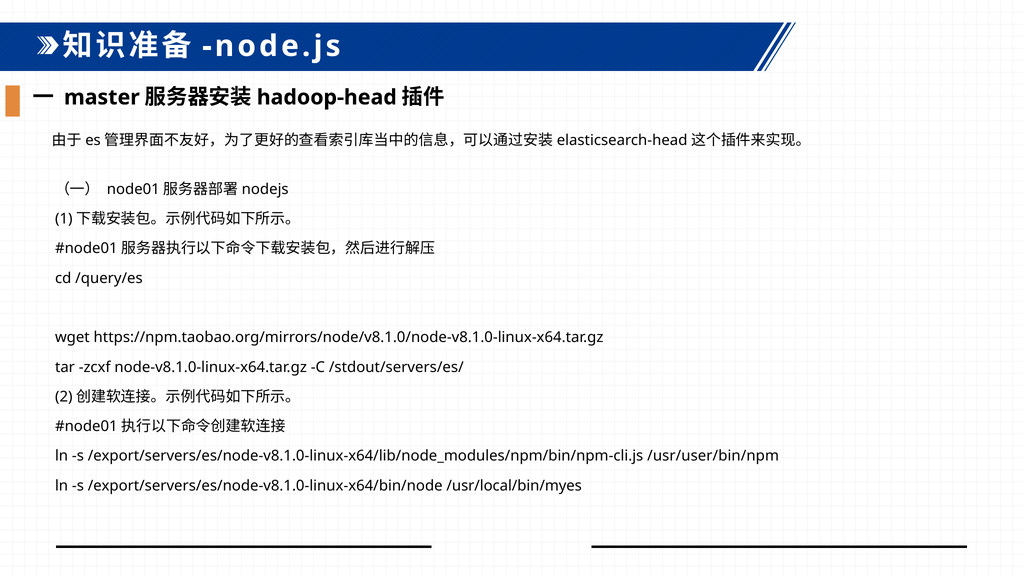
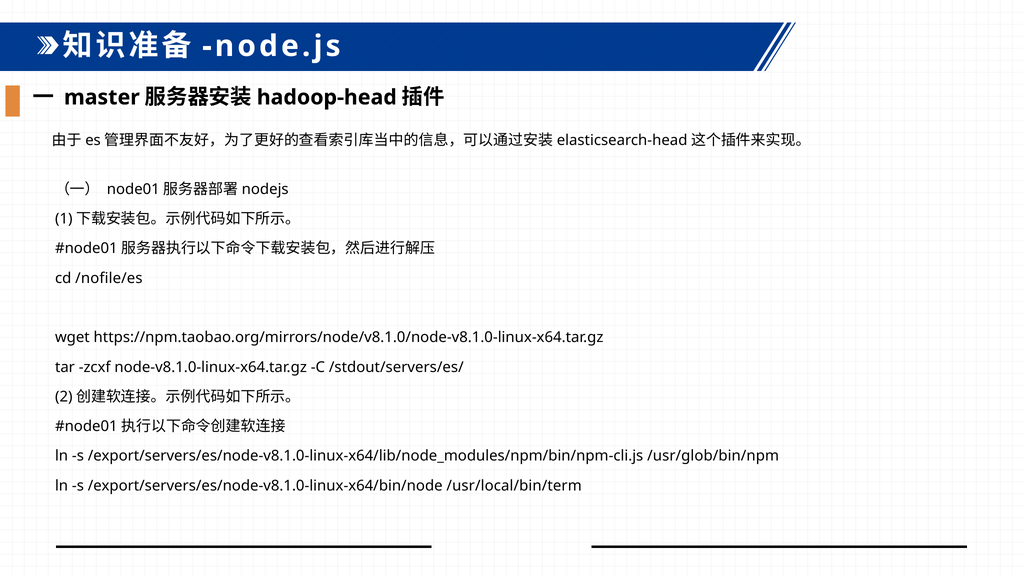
/query/es: /query/es -> /nofile/es
/usr/user/bin/npm: /usr/user/bin/npm -> /usr/glob/bin/npm
/usr/local/bin/myes: /usr/local/bin/myes -> /usr/local/bin/term
